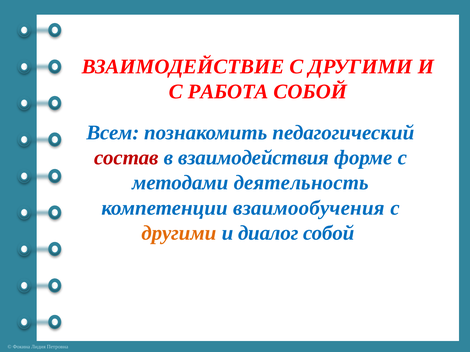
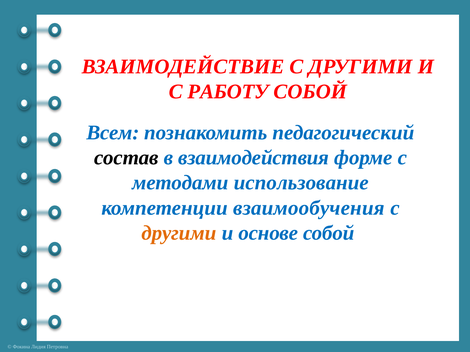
РАБОТА: РАБОТА -> РАБОТУ
состав colour: red -> black
деятельность: деятельность -> использование
диалог: диалог -> основе
